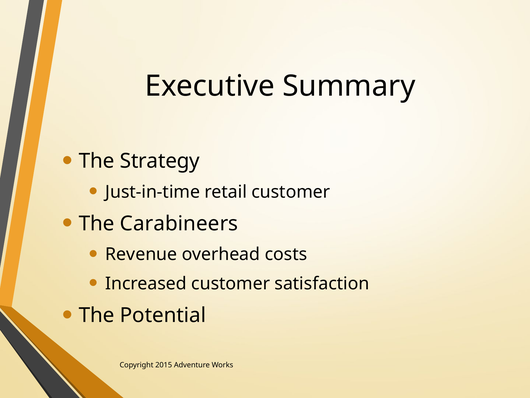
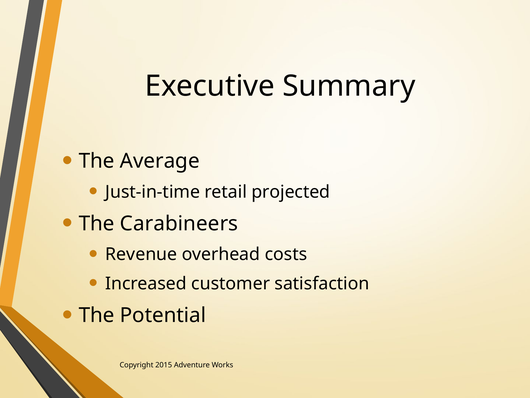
Strategy: Strategy -> Average
retail customer: customer -> projected
